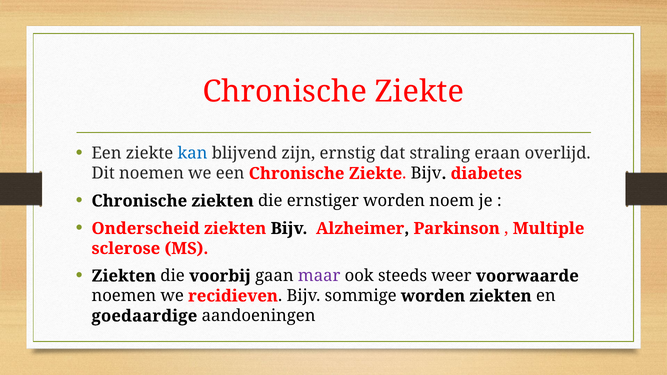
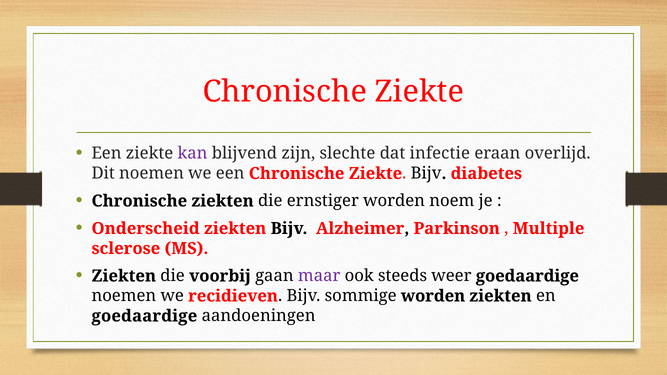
kan colour: blue -> purple
ernstig: ernstig -> slechte
straling: straling -> infectie
weer voorwaarde: voorwaarde -> goedaardige
